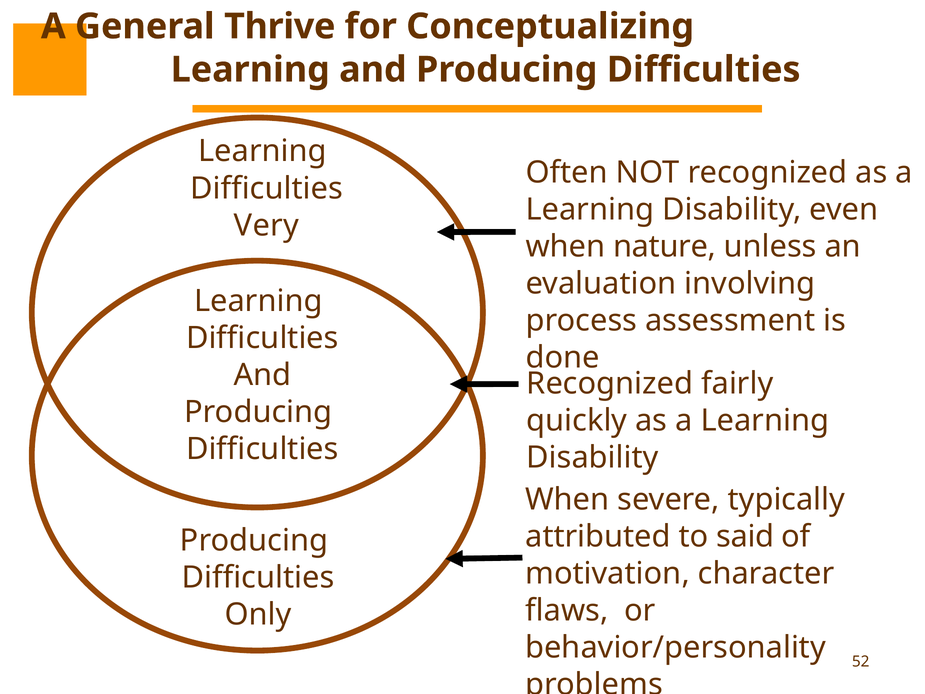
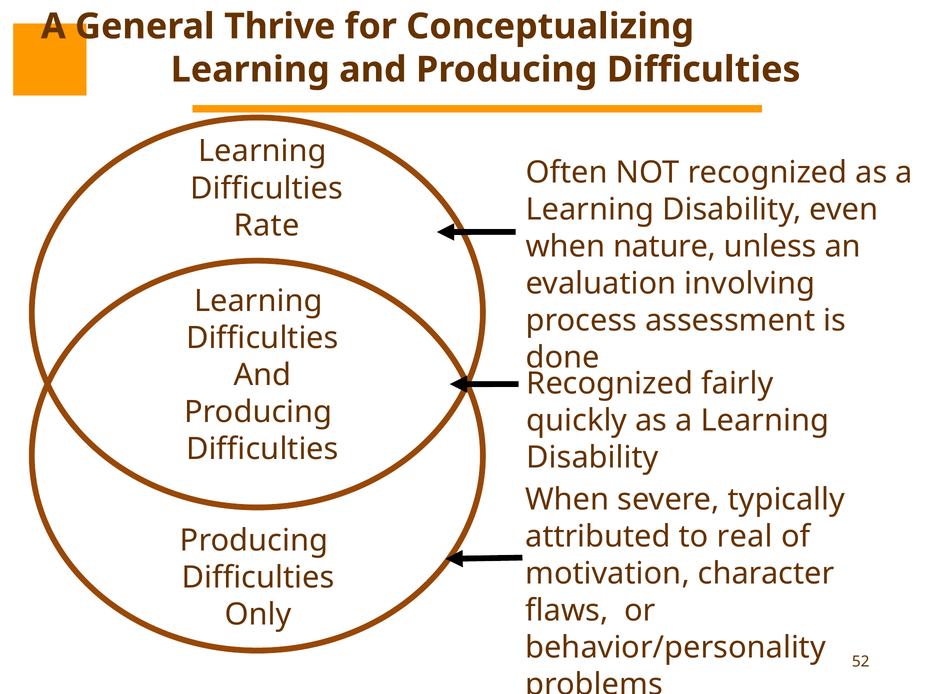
Very: Very -> Rate
said: said -> real
